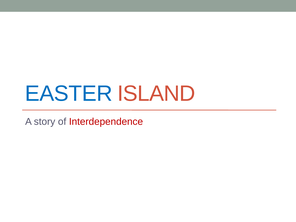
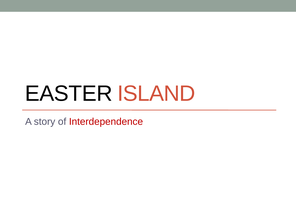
EASTER colour: blue -> black
